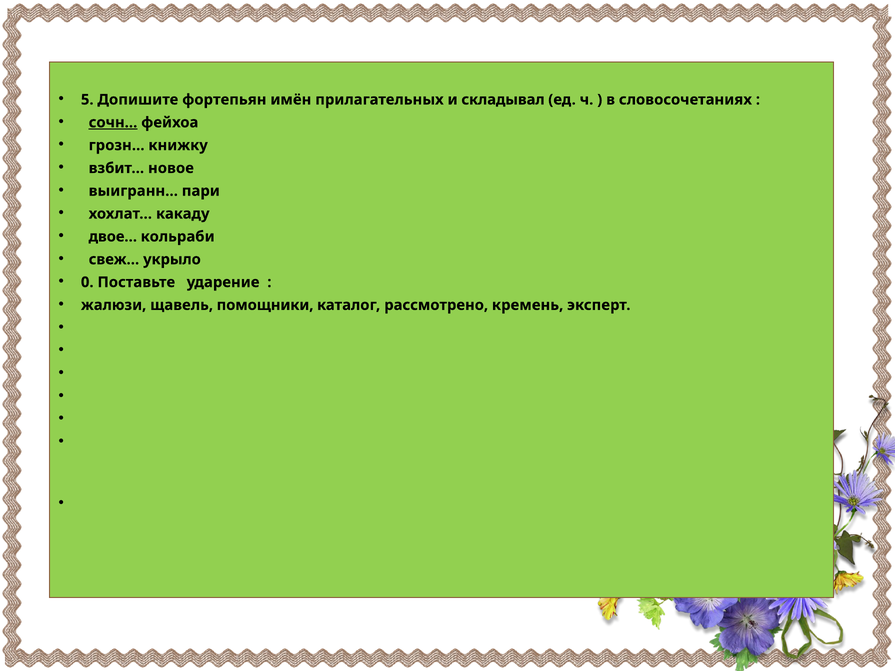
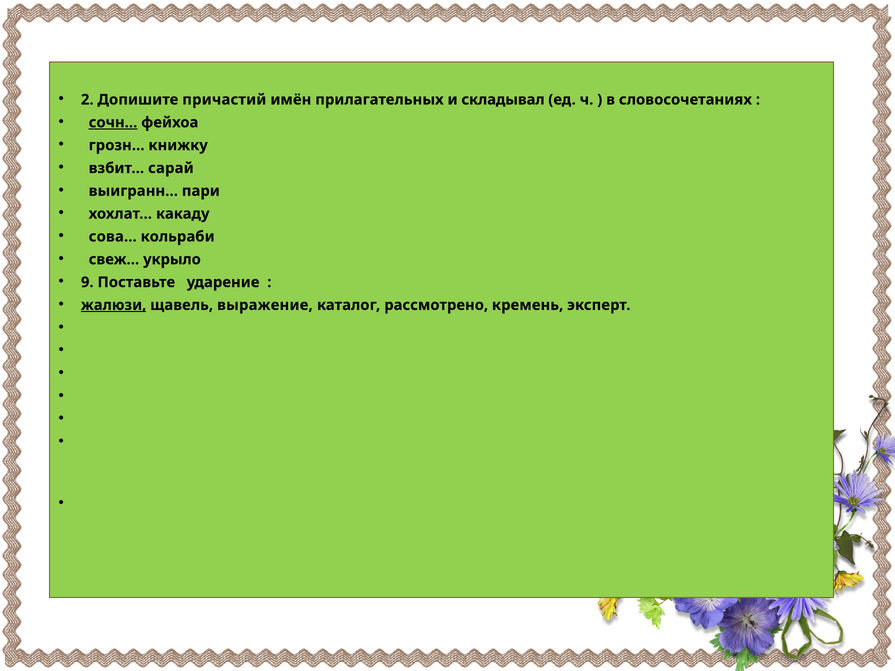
5: 5 -> 2
фортепьян: фортепьян -> причастий
новое: новое -> сарай
двое…: двое… -> сова…
0: 0 -> 9
жалюзи underline: none -> present
помощники: помощники -> выражение
